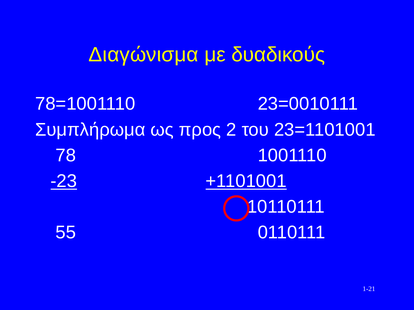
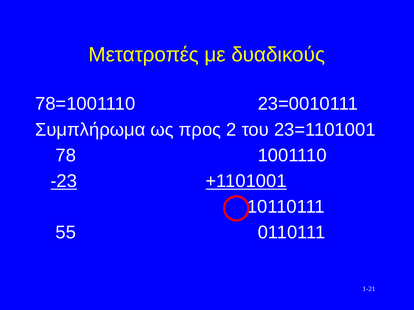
Διαγώνισμα: Διαγώνισμα -> Μετατροπές
